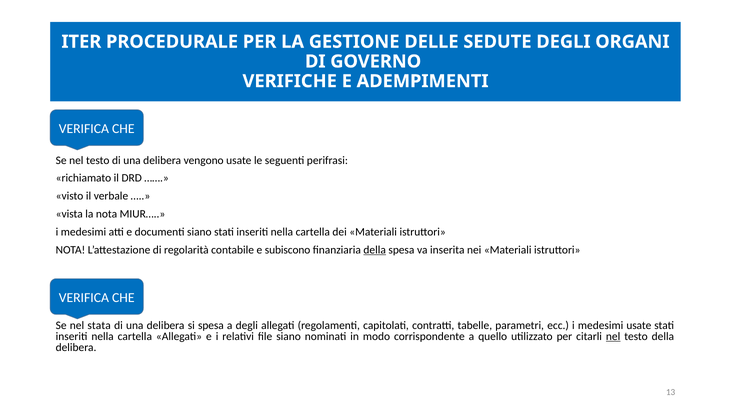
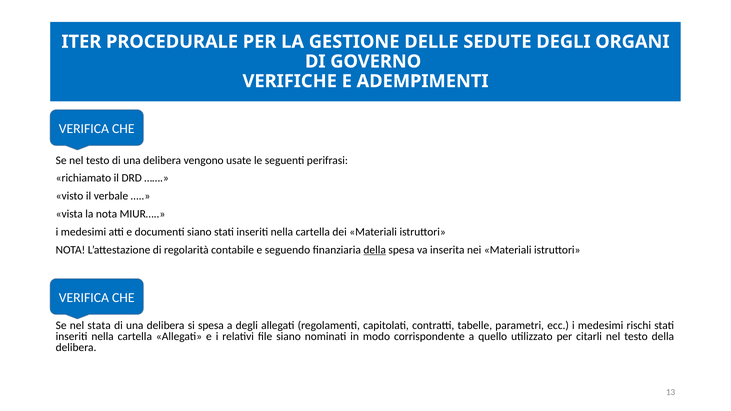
subiscono: subiscono -> seguendo
medesimi usate: usate -> rischi
nel at (613, 337) underline: present -> none
